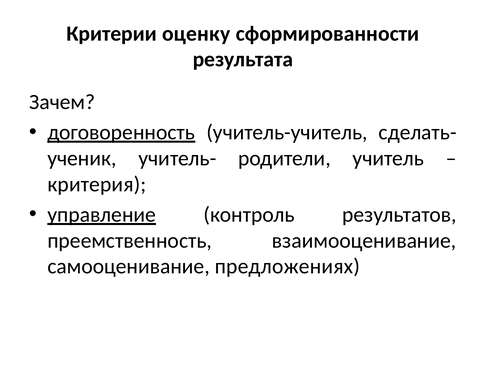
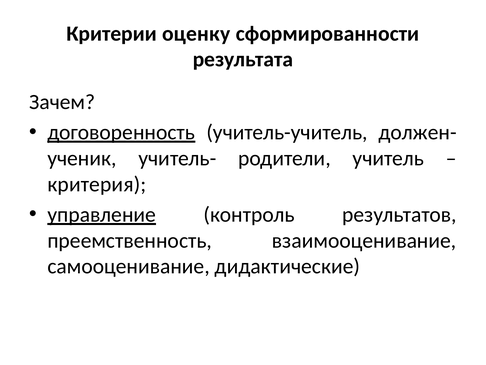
сделать-: сделать- -> должен-
предложениях: предложениях -> дидактические
